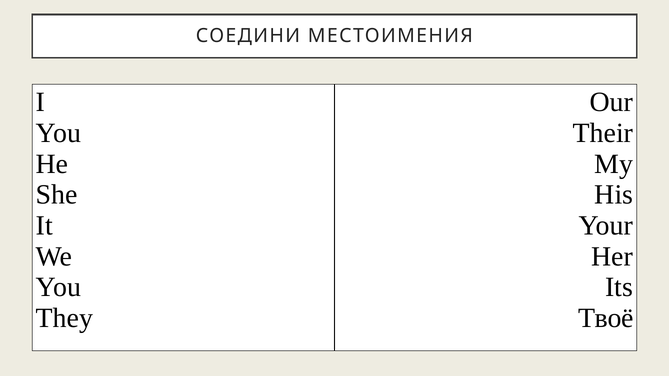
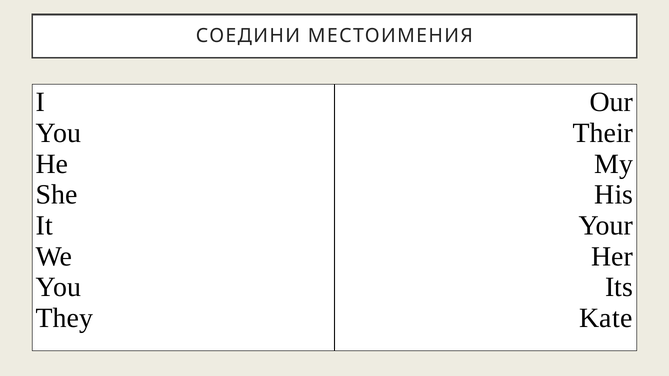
Твоё: Твоё -> Kate
